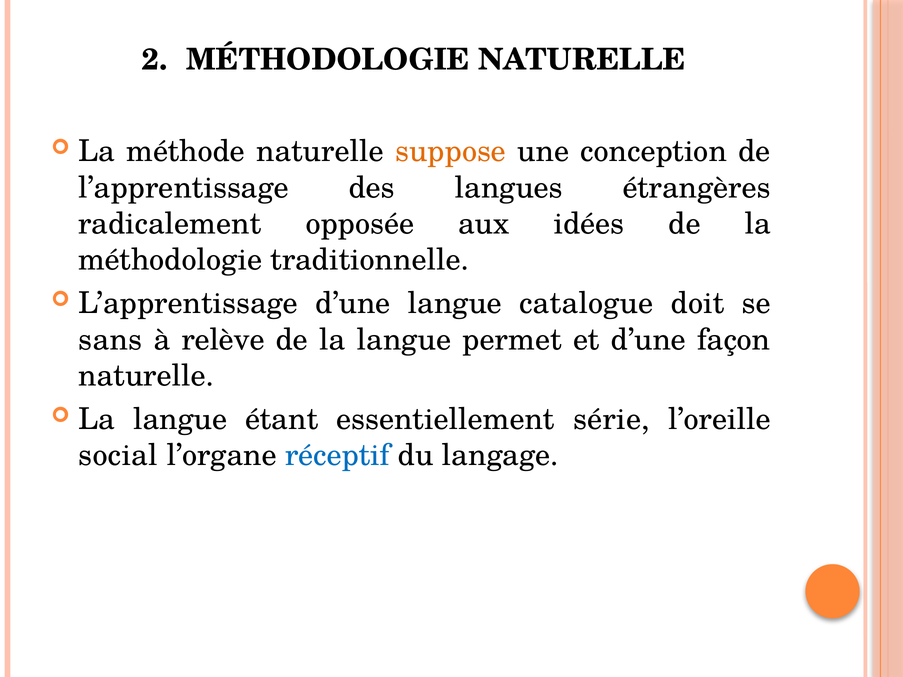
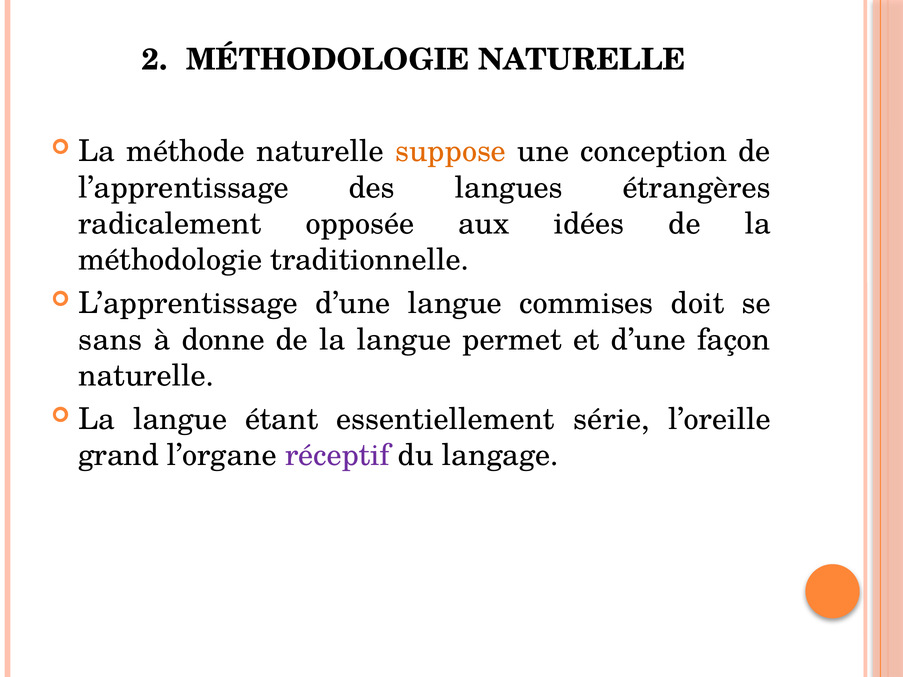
catalogue: catalogue -> commises
relève: relève -> donne
social: social -> grand
réceptif colour: blue -> purple
